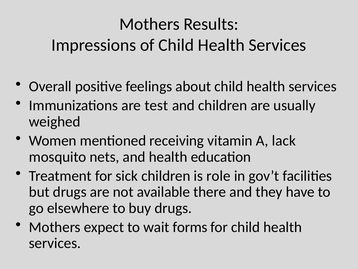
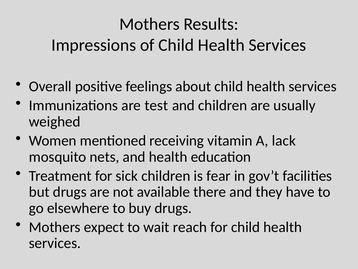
role: role -> fear
forms: forms -> reach
